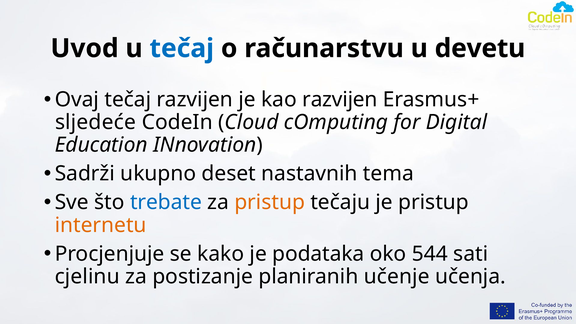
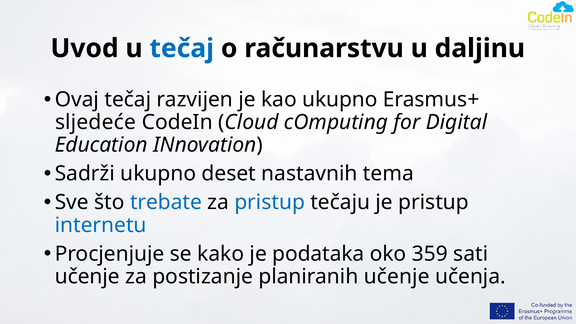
devetu: devetu -> daljinu
kao razvijen: razvijen -> ukupno
pristup at (270, 202) colour: orange -> blue
internetu colour: orange -> blue
544: 544 -> 359
cjelinu at (87, 276): cjelinu -> učenje
